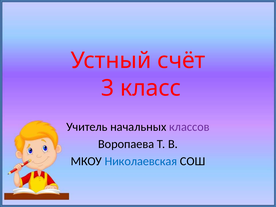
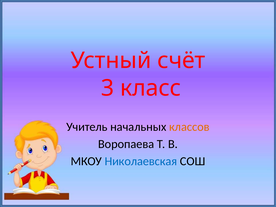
классов colour: purple -> orange
